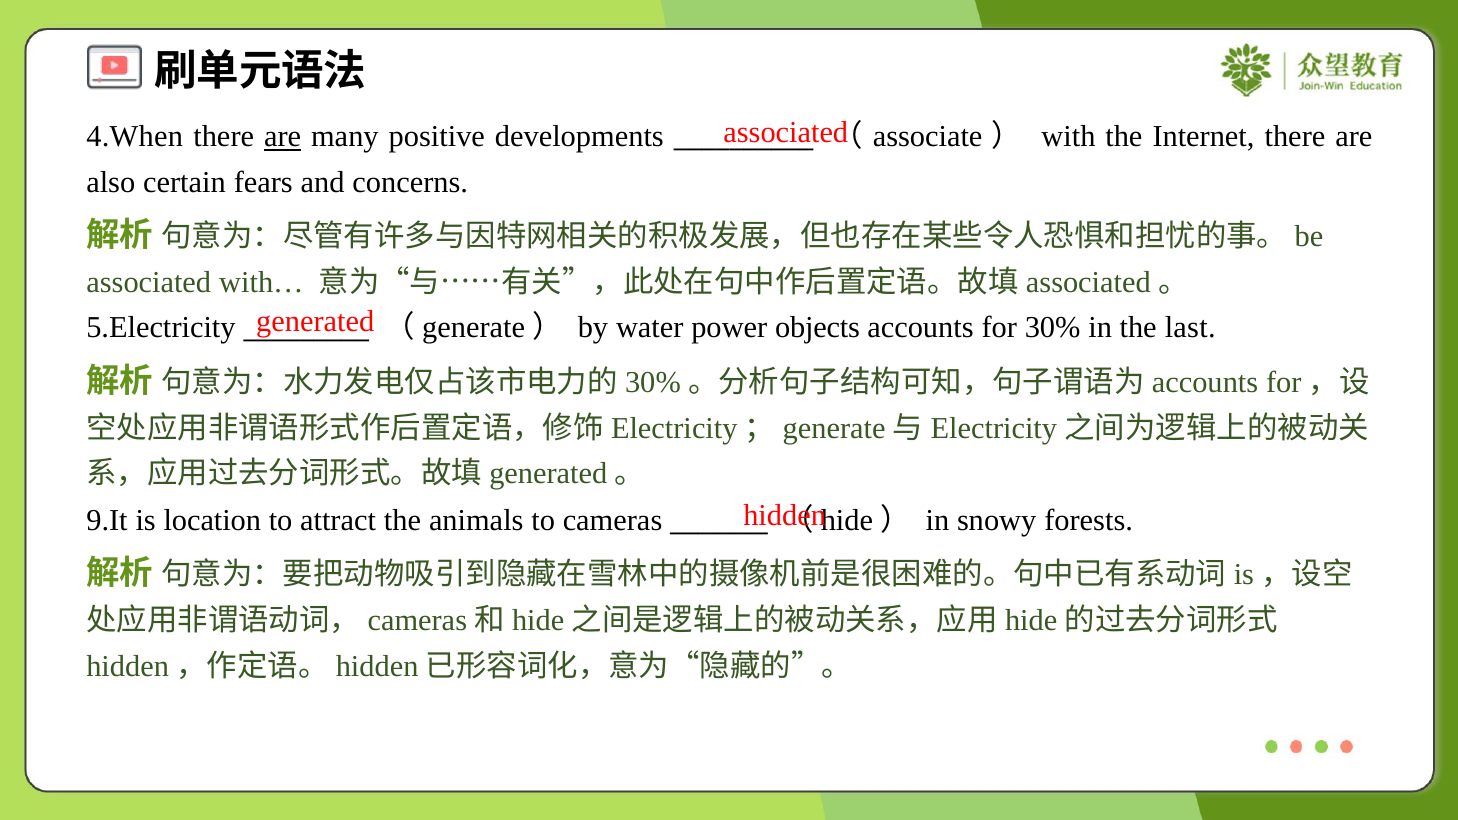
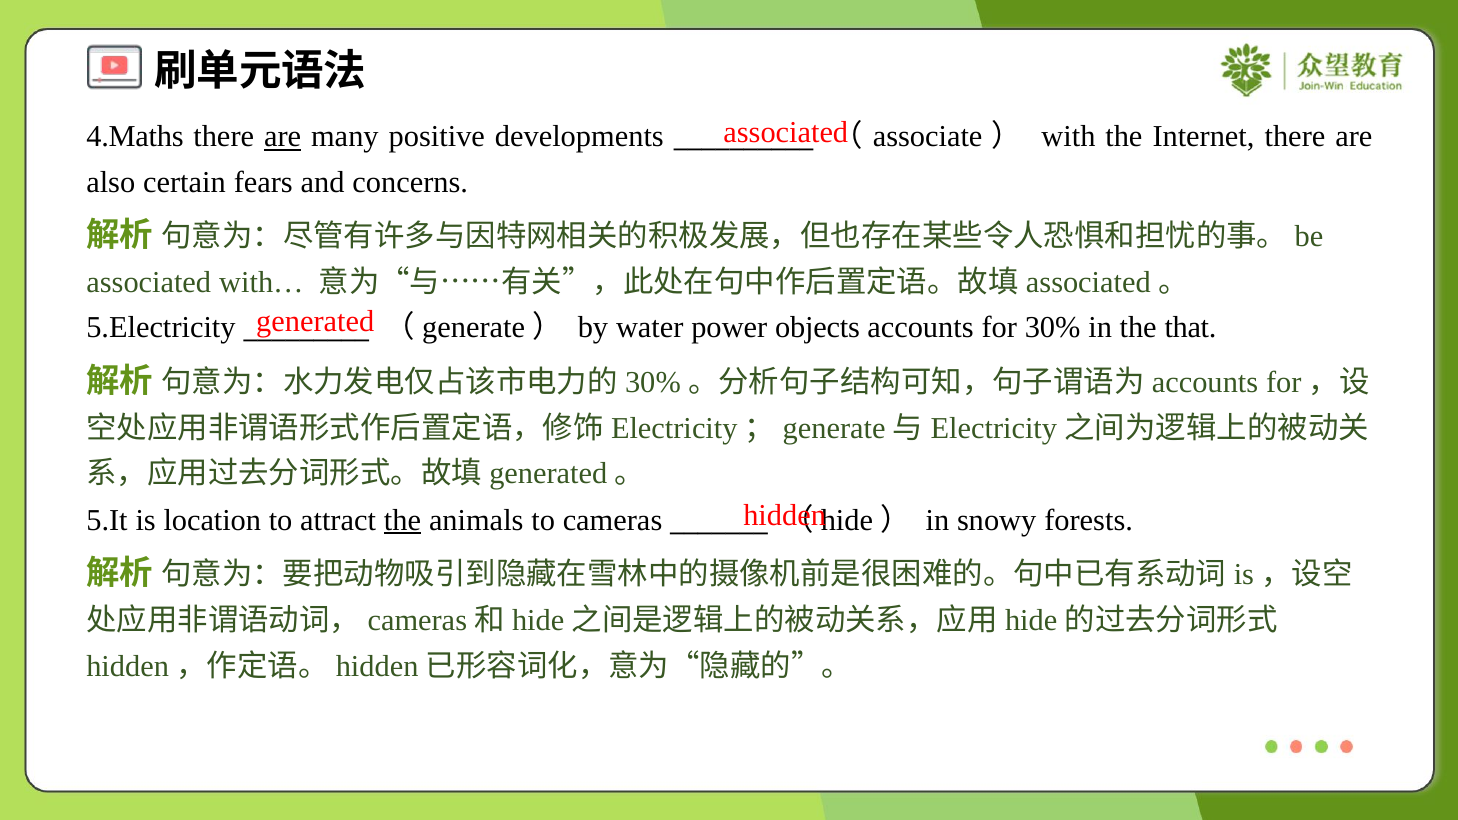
4.When: 4.When -> 4.Maths
last: last -> that
9.It: 9.It -> 5.It
the at (402, 520) underline: none -> present
